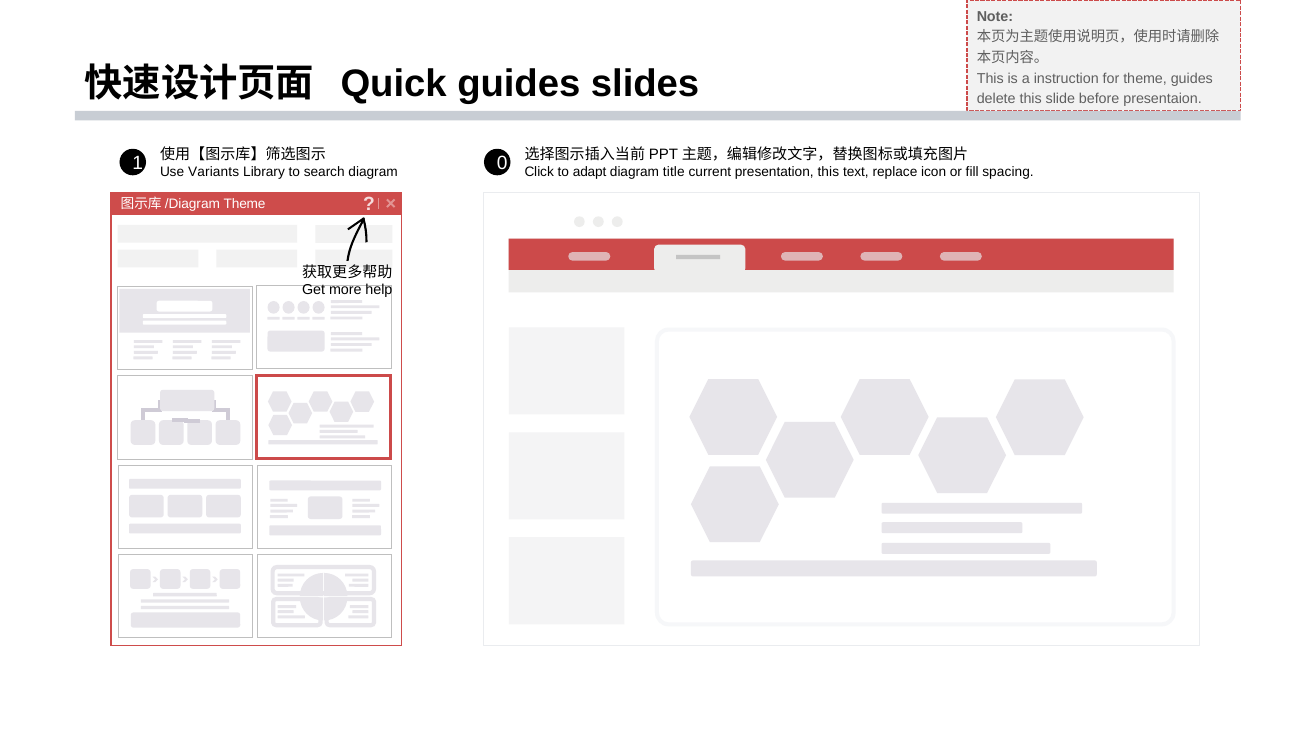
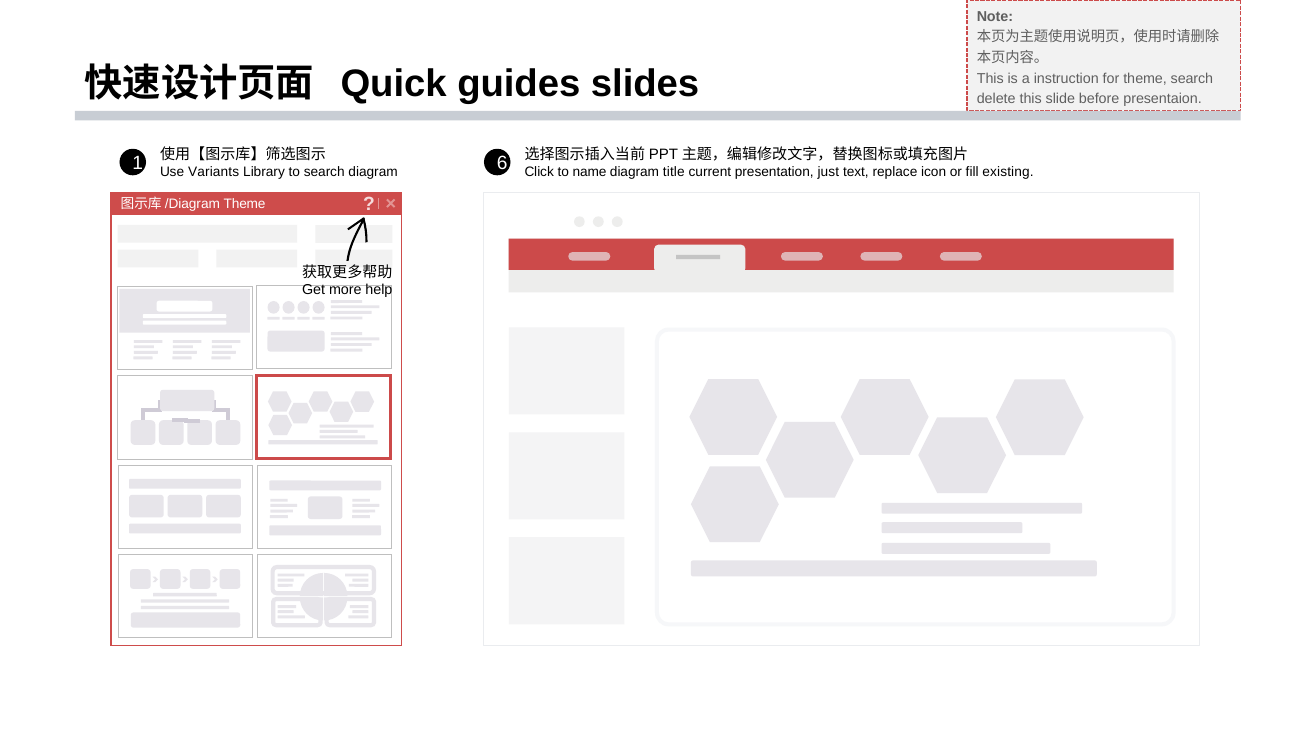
theme guides: guides -> search
0: 0 -> 6
adapt: adapt -> name
presentation this: this -> just
spacing: spacing -> existing
